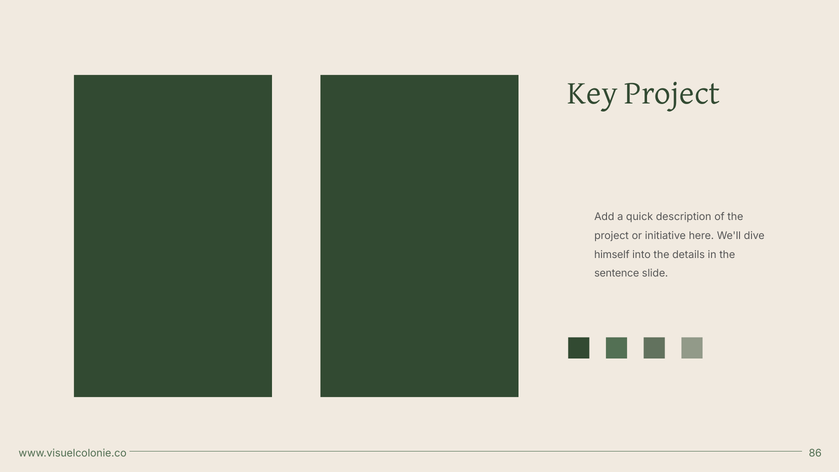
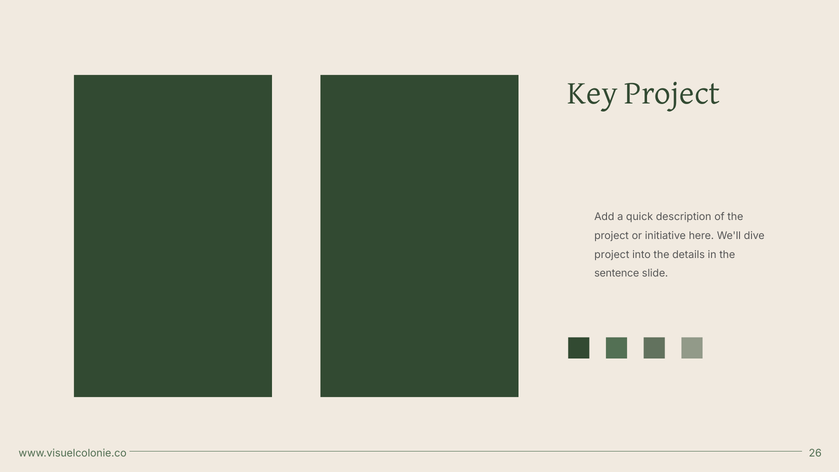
himself at (612, 254): himself -> project
86: 86 -> 26
